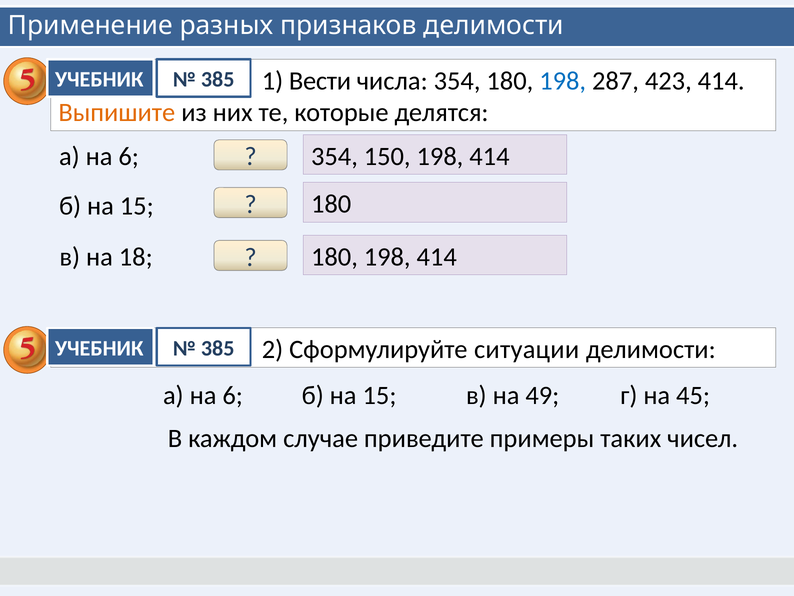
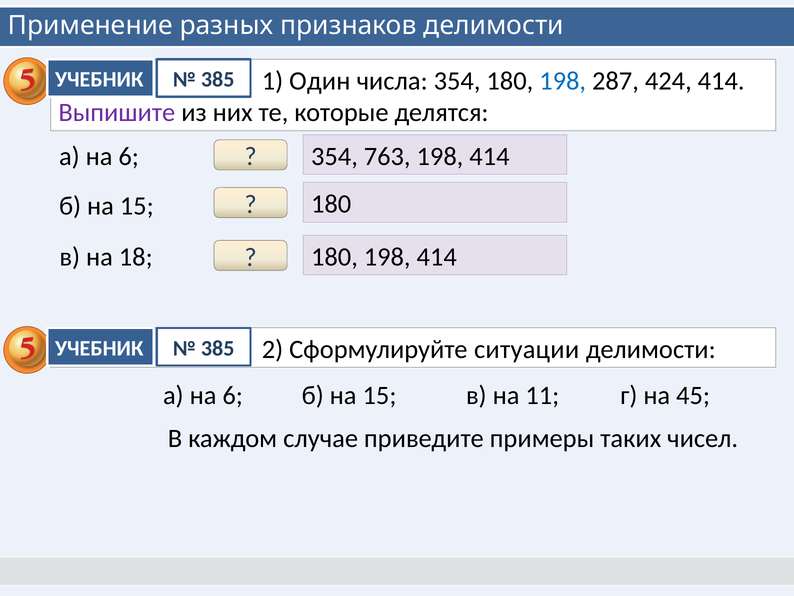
Вести: Вести -> Один
423: 423 -> 424
Выпишите colour: orange -> purple
150: 150 -> 763
49: 49 -> 11
